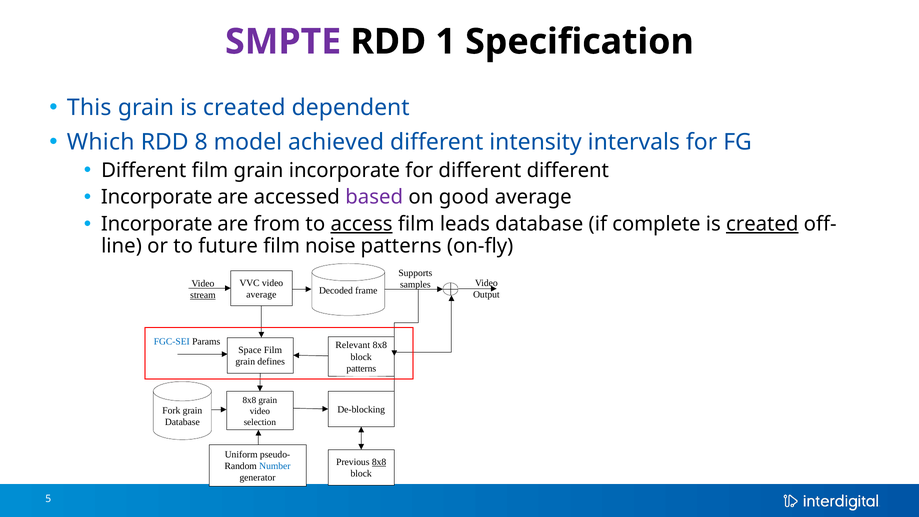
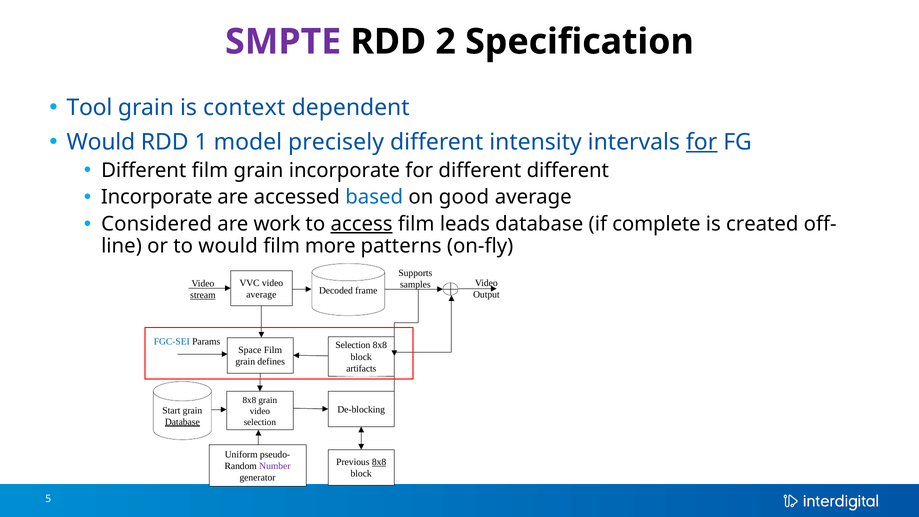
1: 1 -> 2
This: This -> Tool
grain is created: created -> context
Which at (101, 142): Which -> Would
8: 8 -> 1
achieved: achieved -> precisely
for at (702, 142) underline: none -> present
based colour: purple -> blue
Incorporate at (157, 224): Incorporate -> Considered
from: from -> work
created at (762, 224) underline: present -> none
to future: future -> would
noise: noise -> more
Relevant at (353, 345): Relevant -> Selection
patterns at (361, 368): patterns -> artifacts
Fork: Fork -> Start
Database at (182, 422) underline: none -> present
Number colour: blue -> purple
